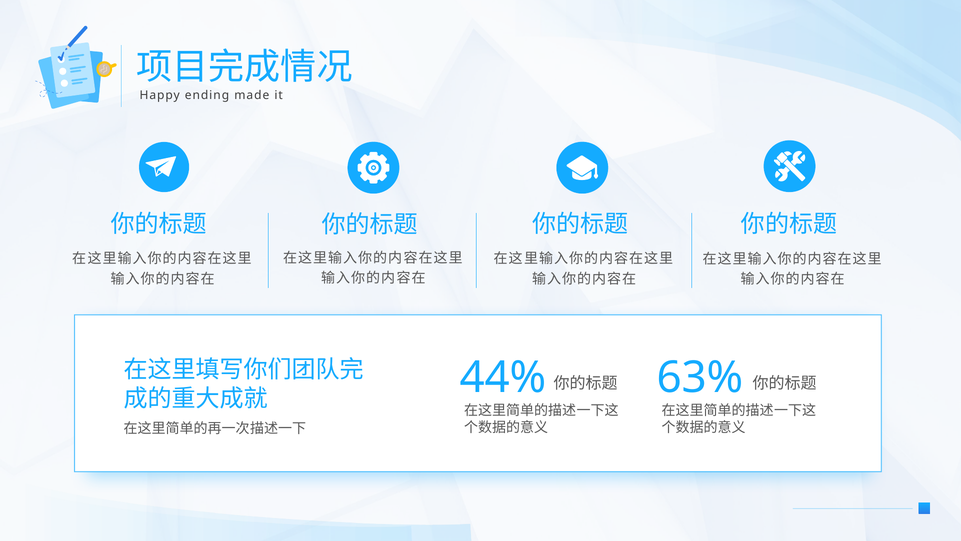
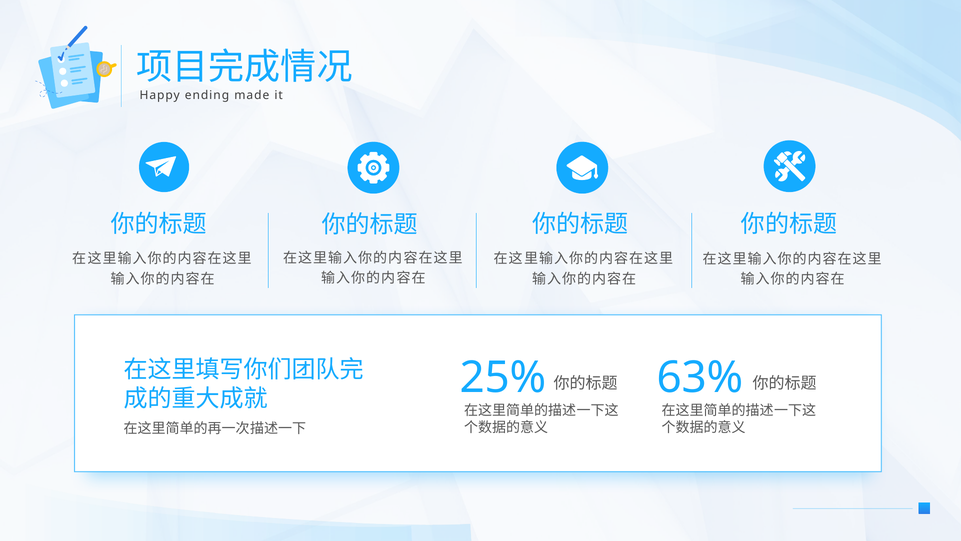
44%: 44% -> 25%
